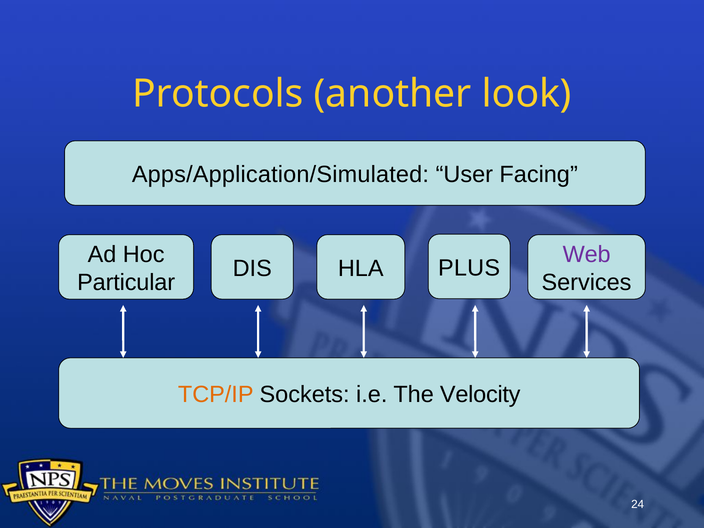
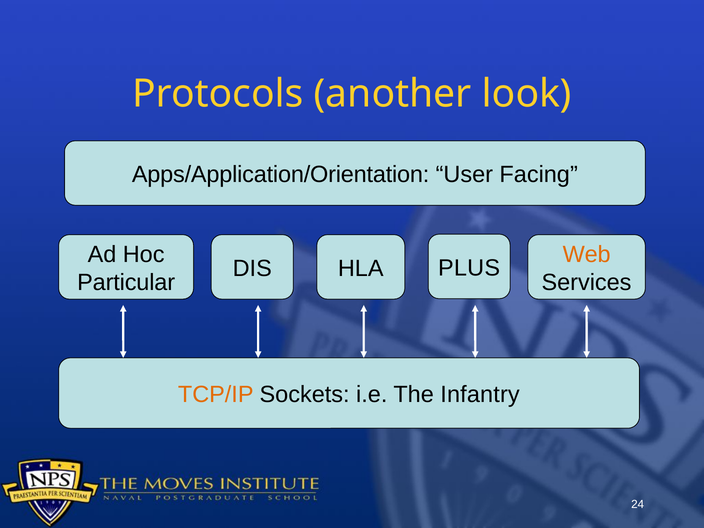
Apps/Application/Simulated: Apps/Application/Simulated -> Apps/Application/Orientation
Web colour: purple -> orange
Velocity: Velocity -> Infantry
